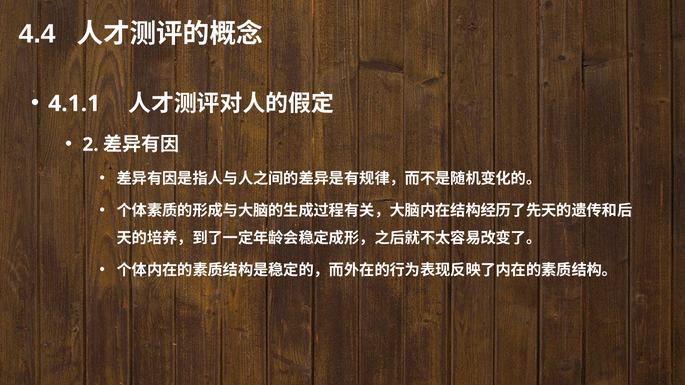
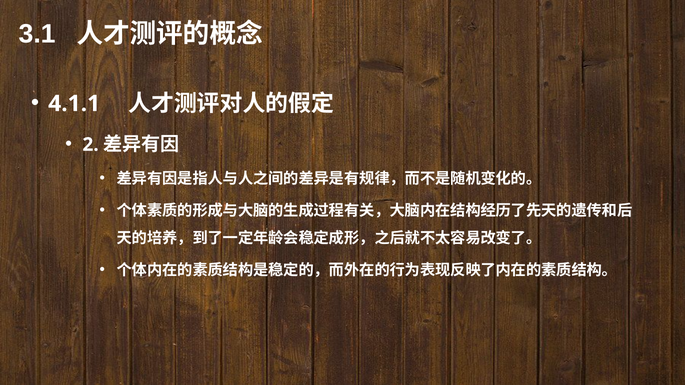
4.4: 4.4 -> 3.1
